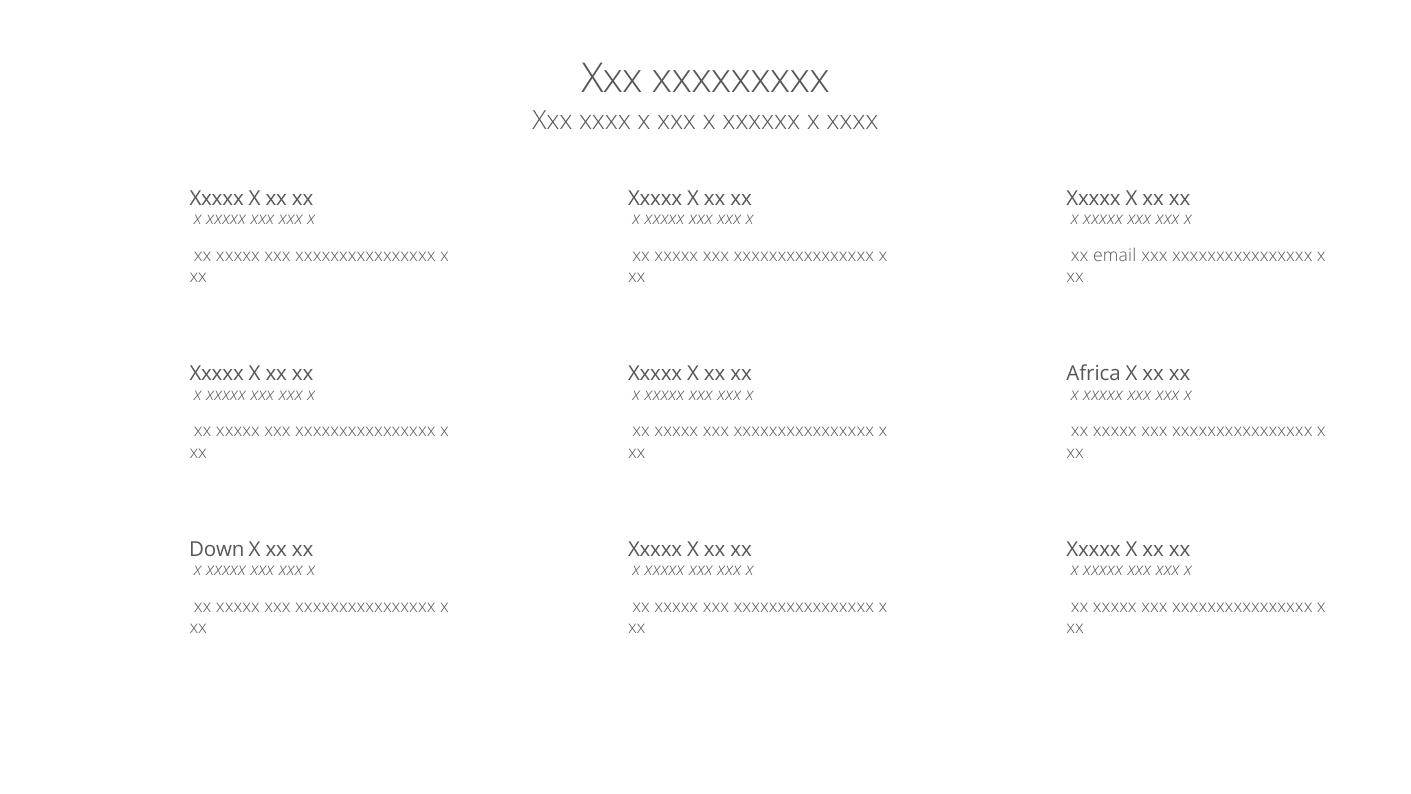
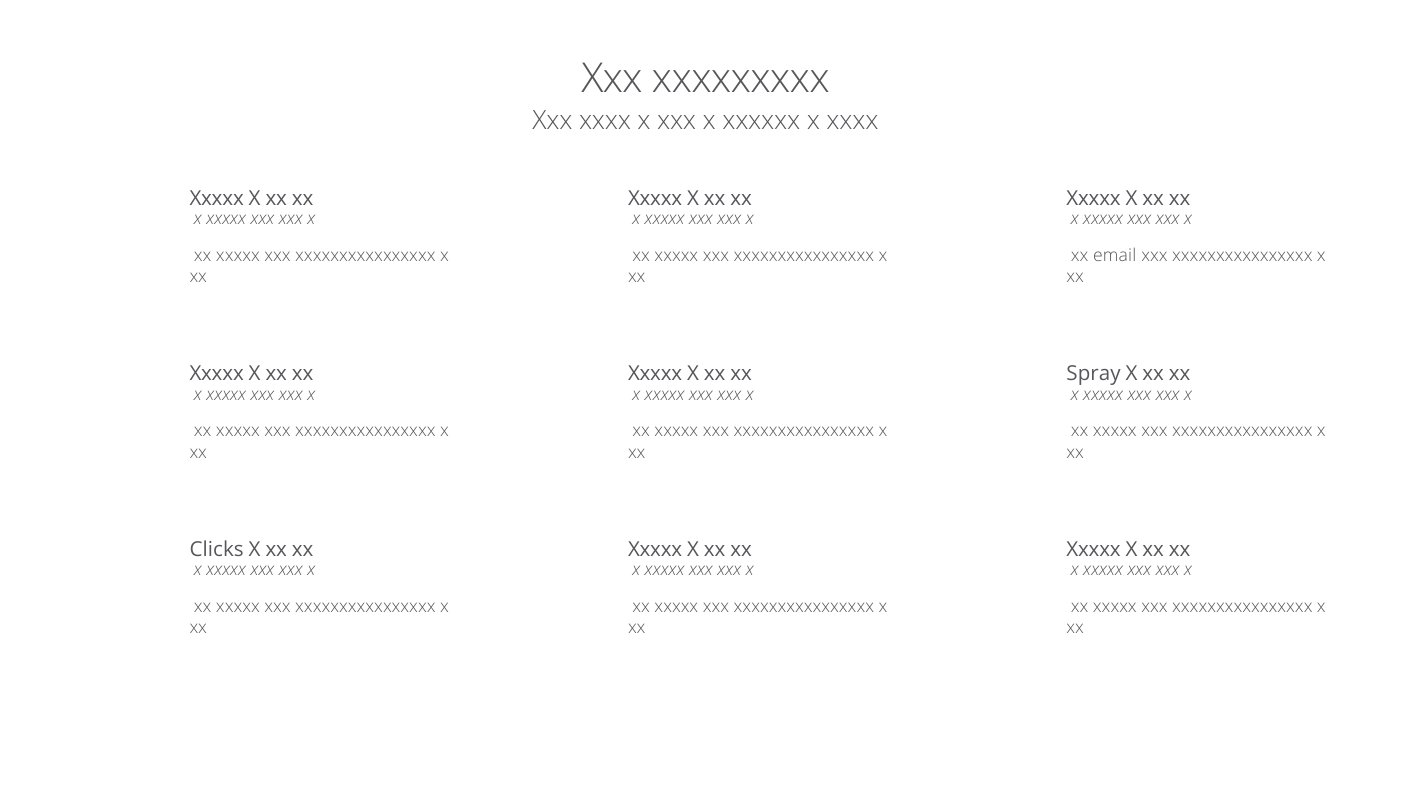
Africa: Africa -> Spray
Down: Down -> Clicks
